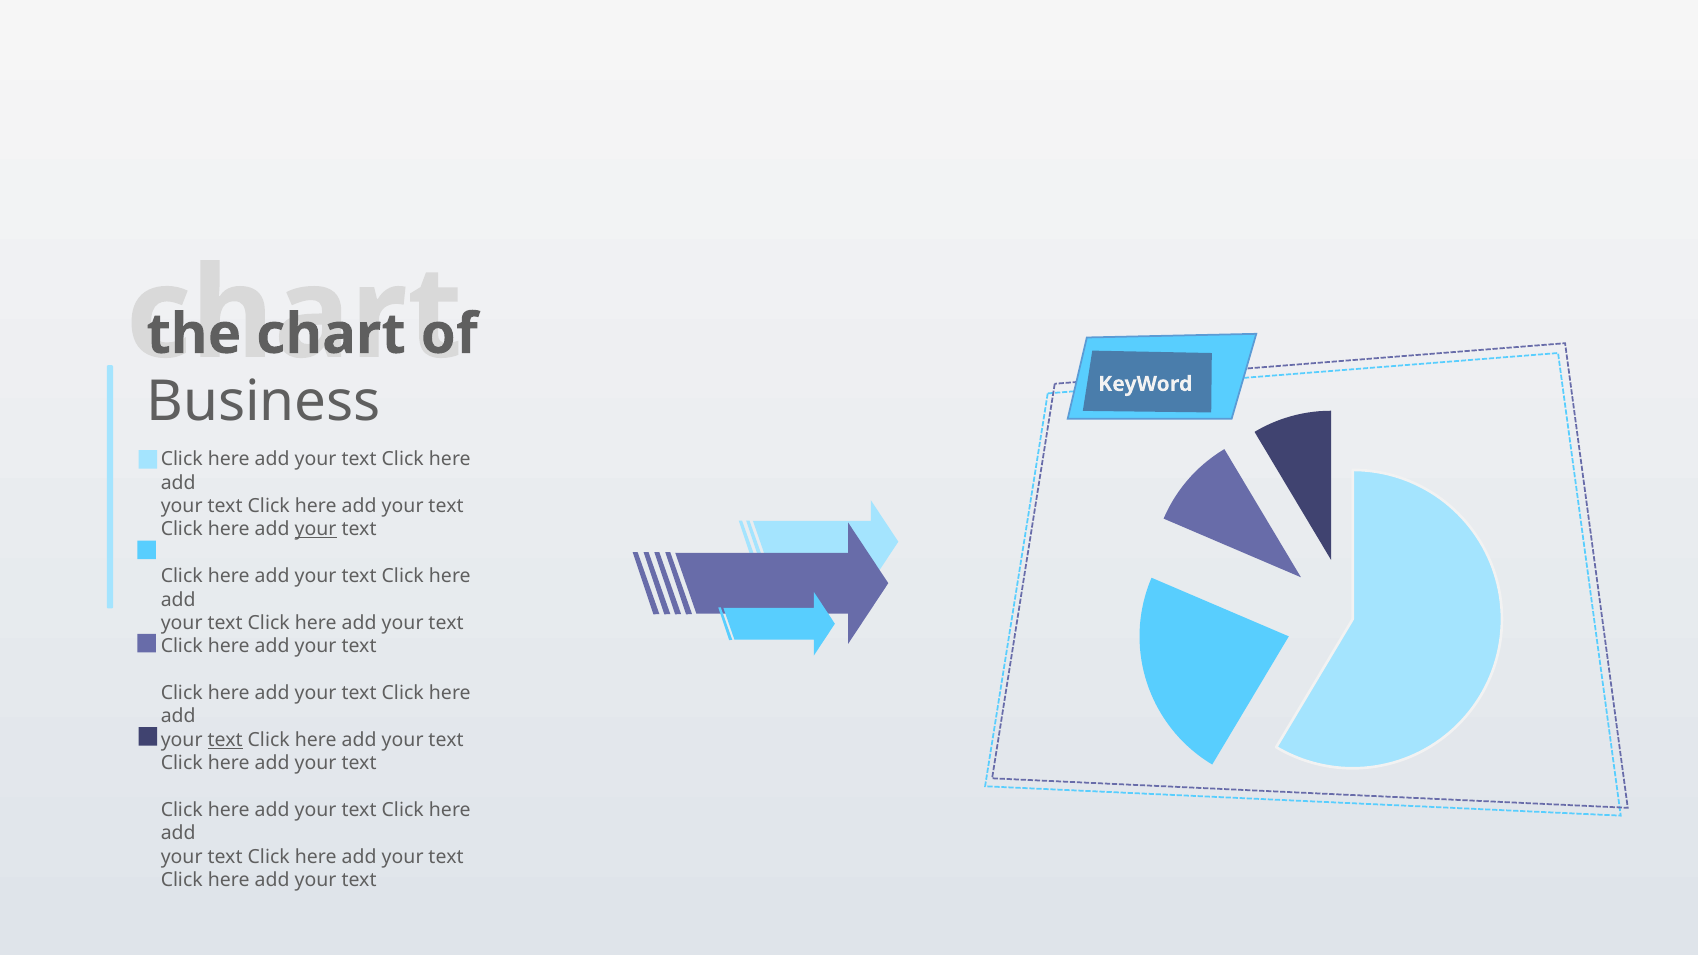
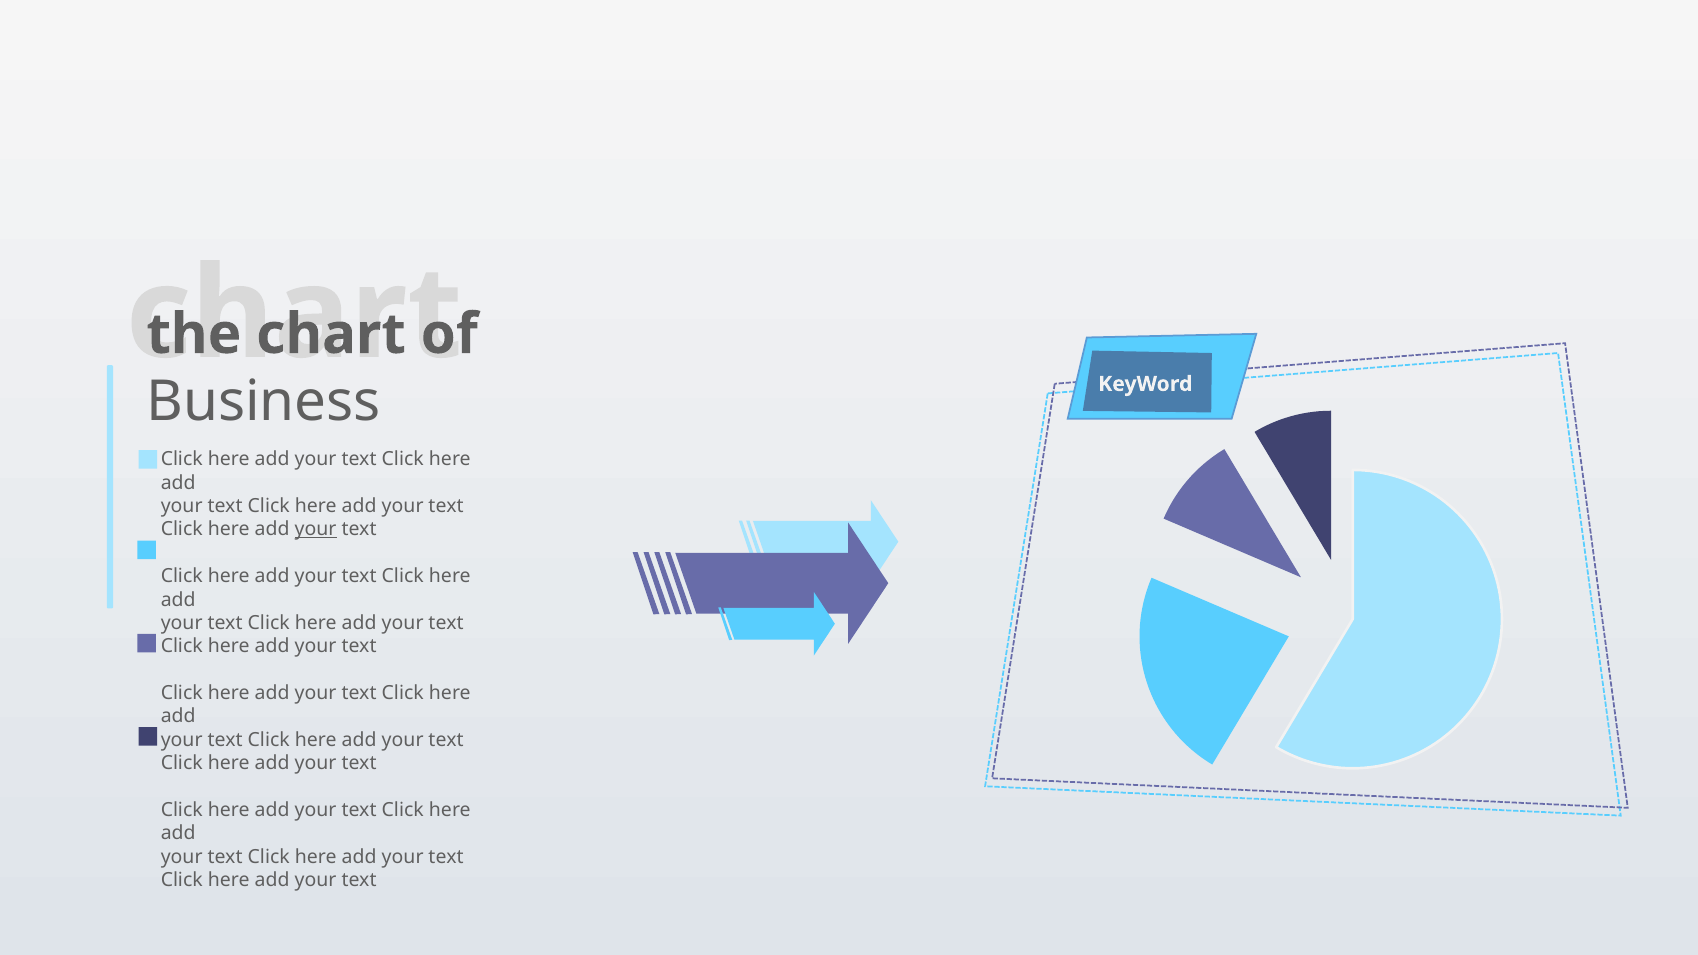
text at (225, 740) underline: present -> none
